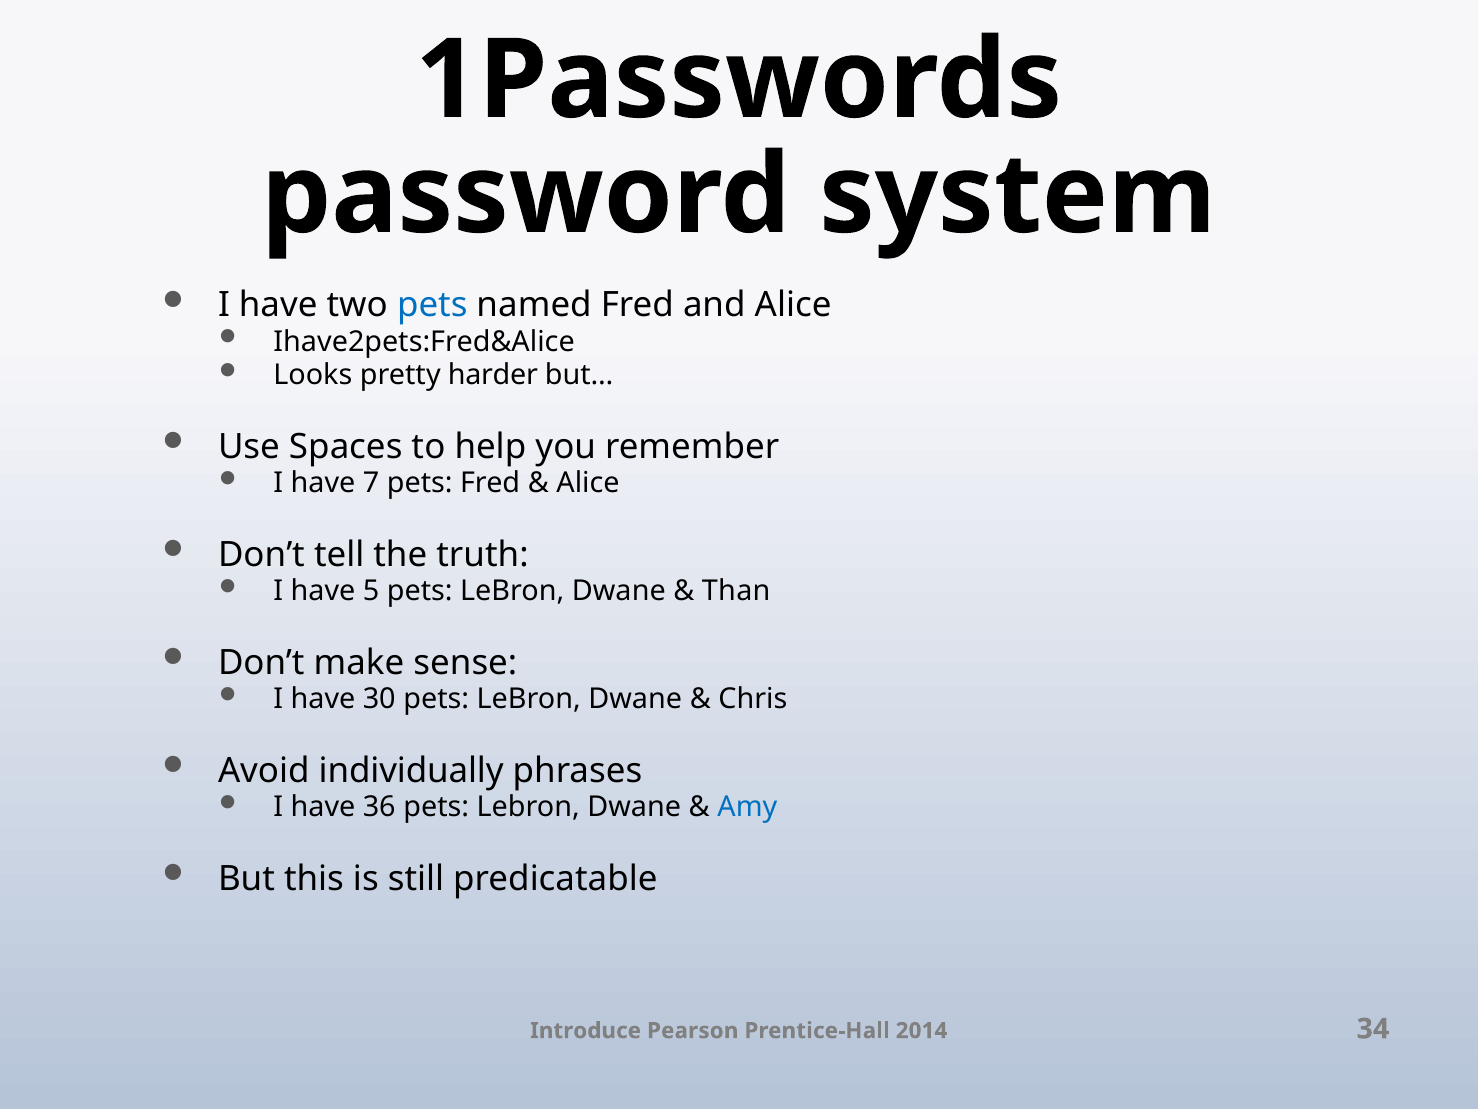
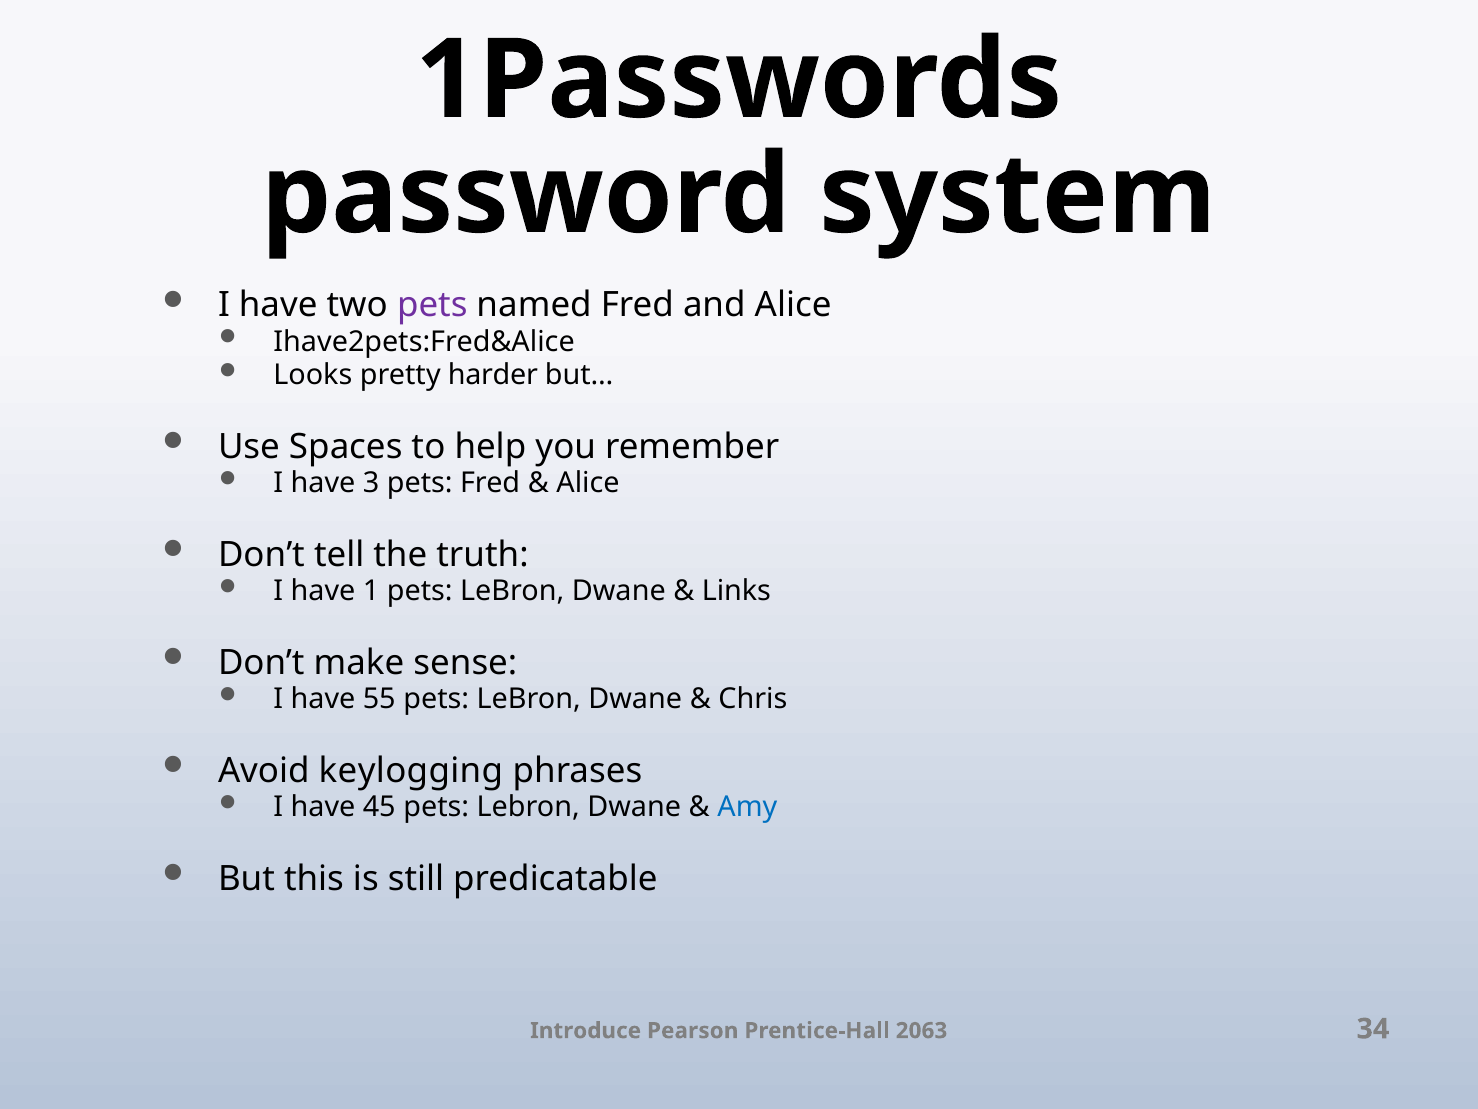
pets at (432, 305) colour: blue -> purple
7: 7 -> 3
5: 5 -> 1
Than: Than -> Links
30: 30 -> 55
individually: individually -> keylogging
36: 36 -> 45
2014: 2014 -> 2063
